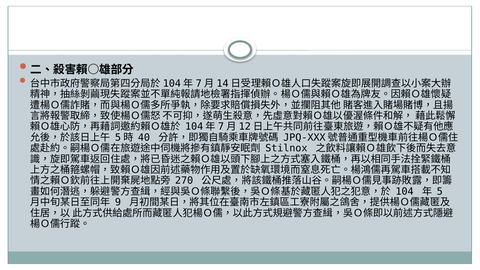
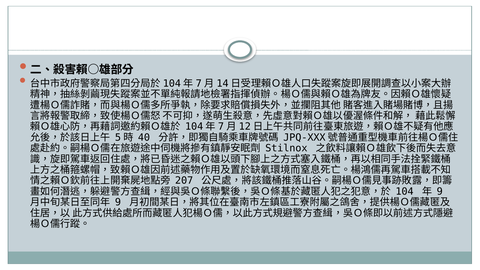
270: 270 -> 207
5 at (440, 191): 5 -> 9
